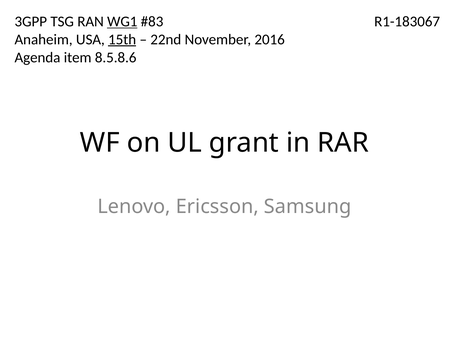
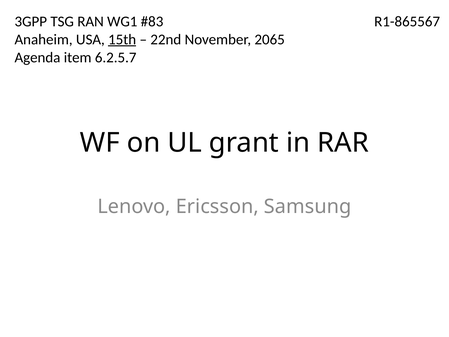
WG1 underline: present -> none
R1-183067: R1-183067 -> R1-865567
2016: 2016 -> 2065
8.5.8.6: 8.5.8.6 -> 6.2.5.7
